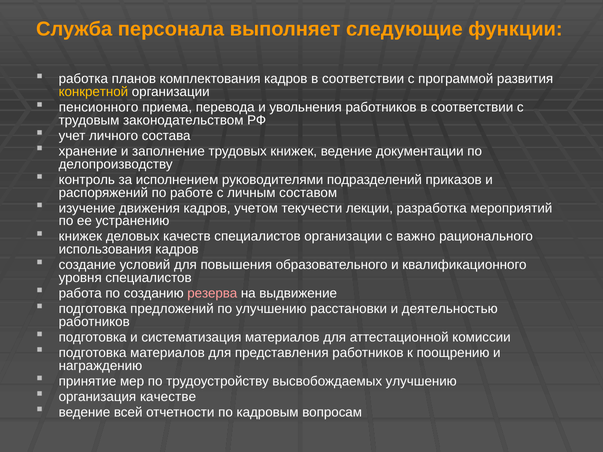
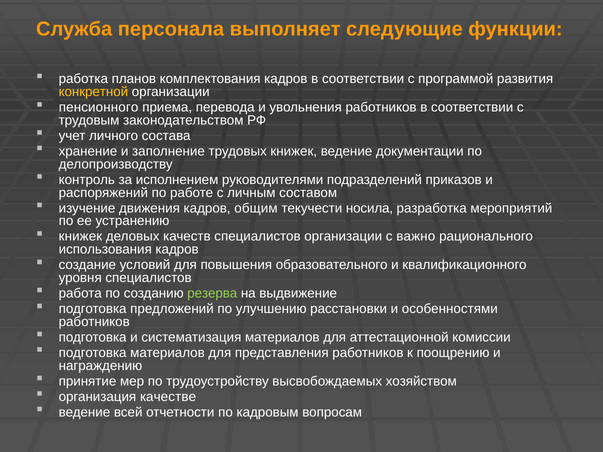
учетом: учетом -> общим
лекции: лекции -> носила
резерва colour: pink -> light green
деятельностью: деятельностью -> особенностями
высвобождаемых улучшению: улучшению -> хозяйством
